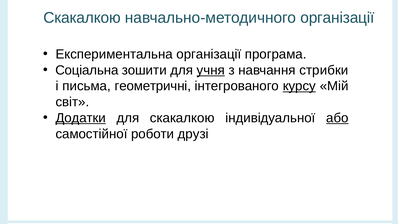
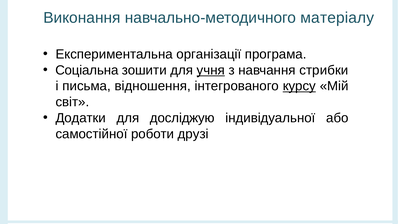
Скакалкою at (82, 18): Скакалкою -> Виконання
навчально-методичного організації: організації -> матеріалу
геометричні: геометричні -> відношення
Додатки underline: present -> none
для скакалкою: скакалкою -> досліджую
або underline: present -> none
